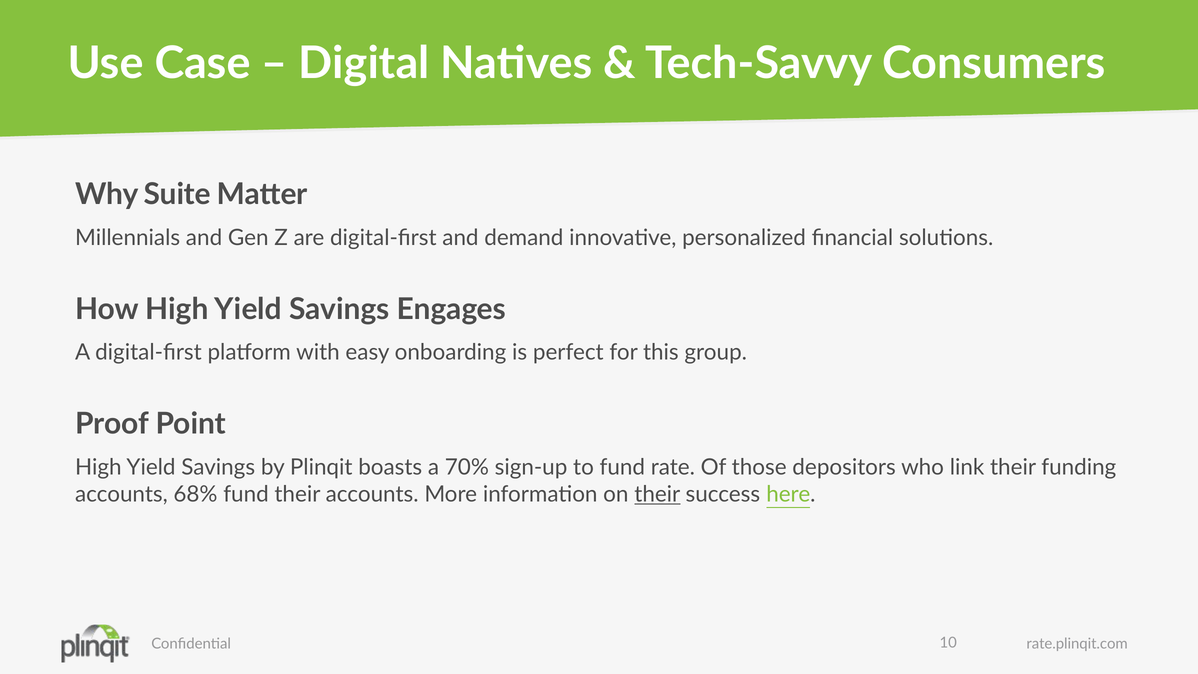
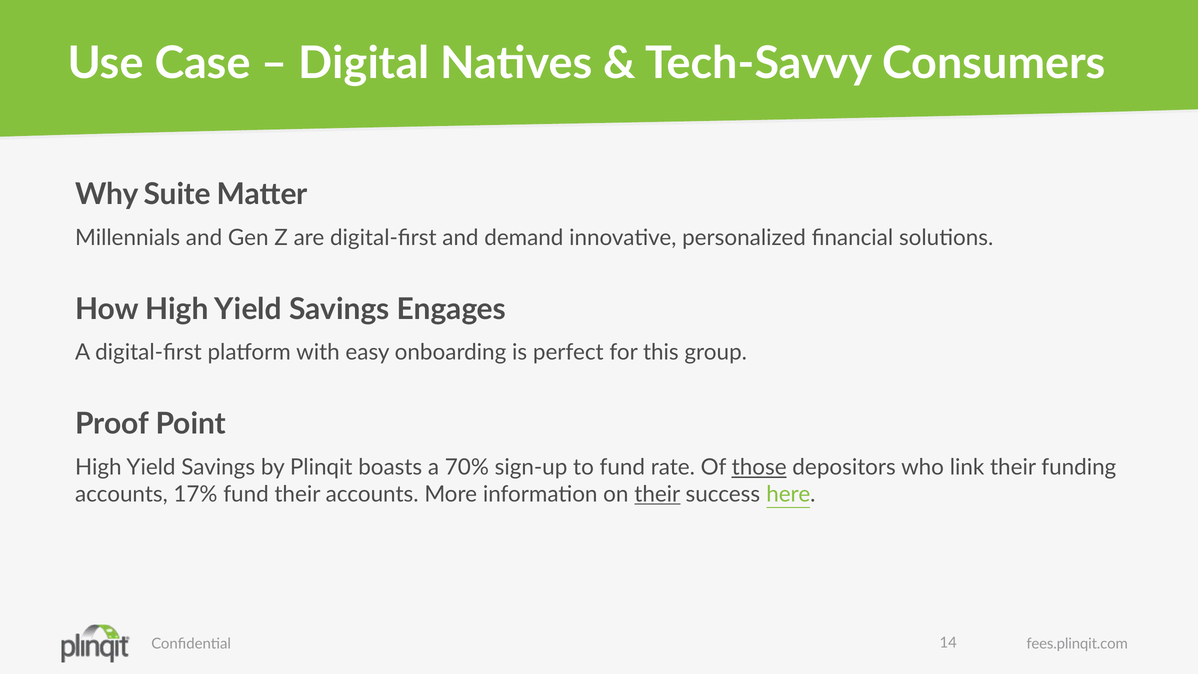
those underline: none -> present
68%: 68% -> 17%
10: 10 -> 14
rate.plinqit.com: rate.plinqit.com -> fees.plinqit.com
